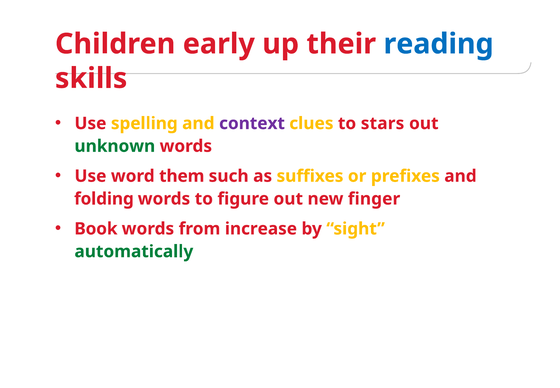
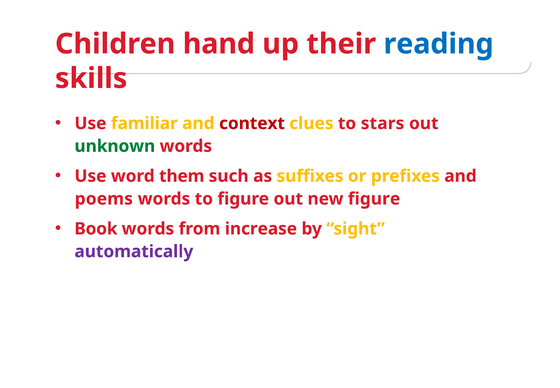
early: early -> hand
spelling: spelling -> familiar
context colour: purple -> red
folding: folding -> poems
new finger: finger -> figure
automatically colour: green -> purple
